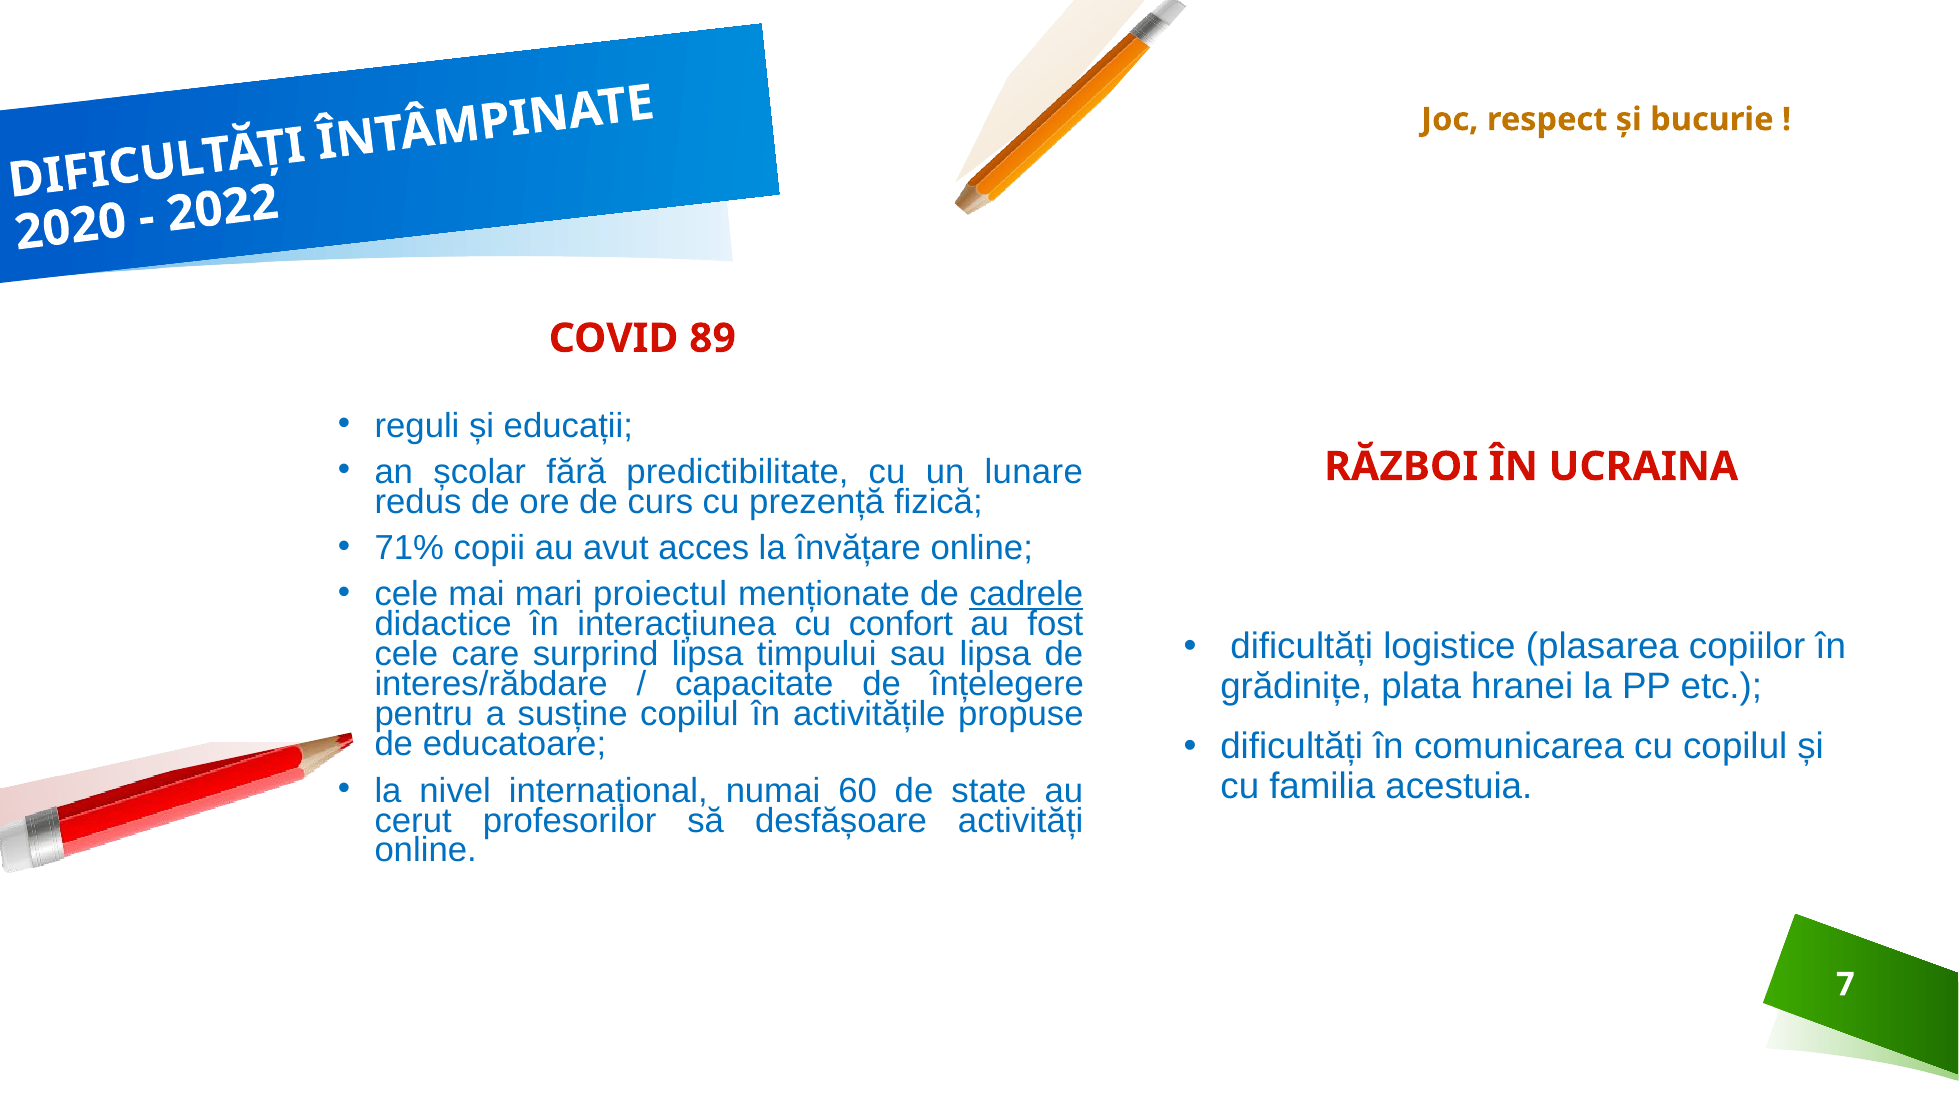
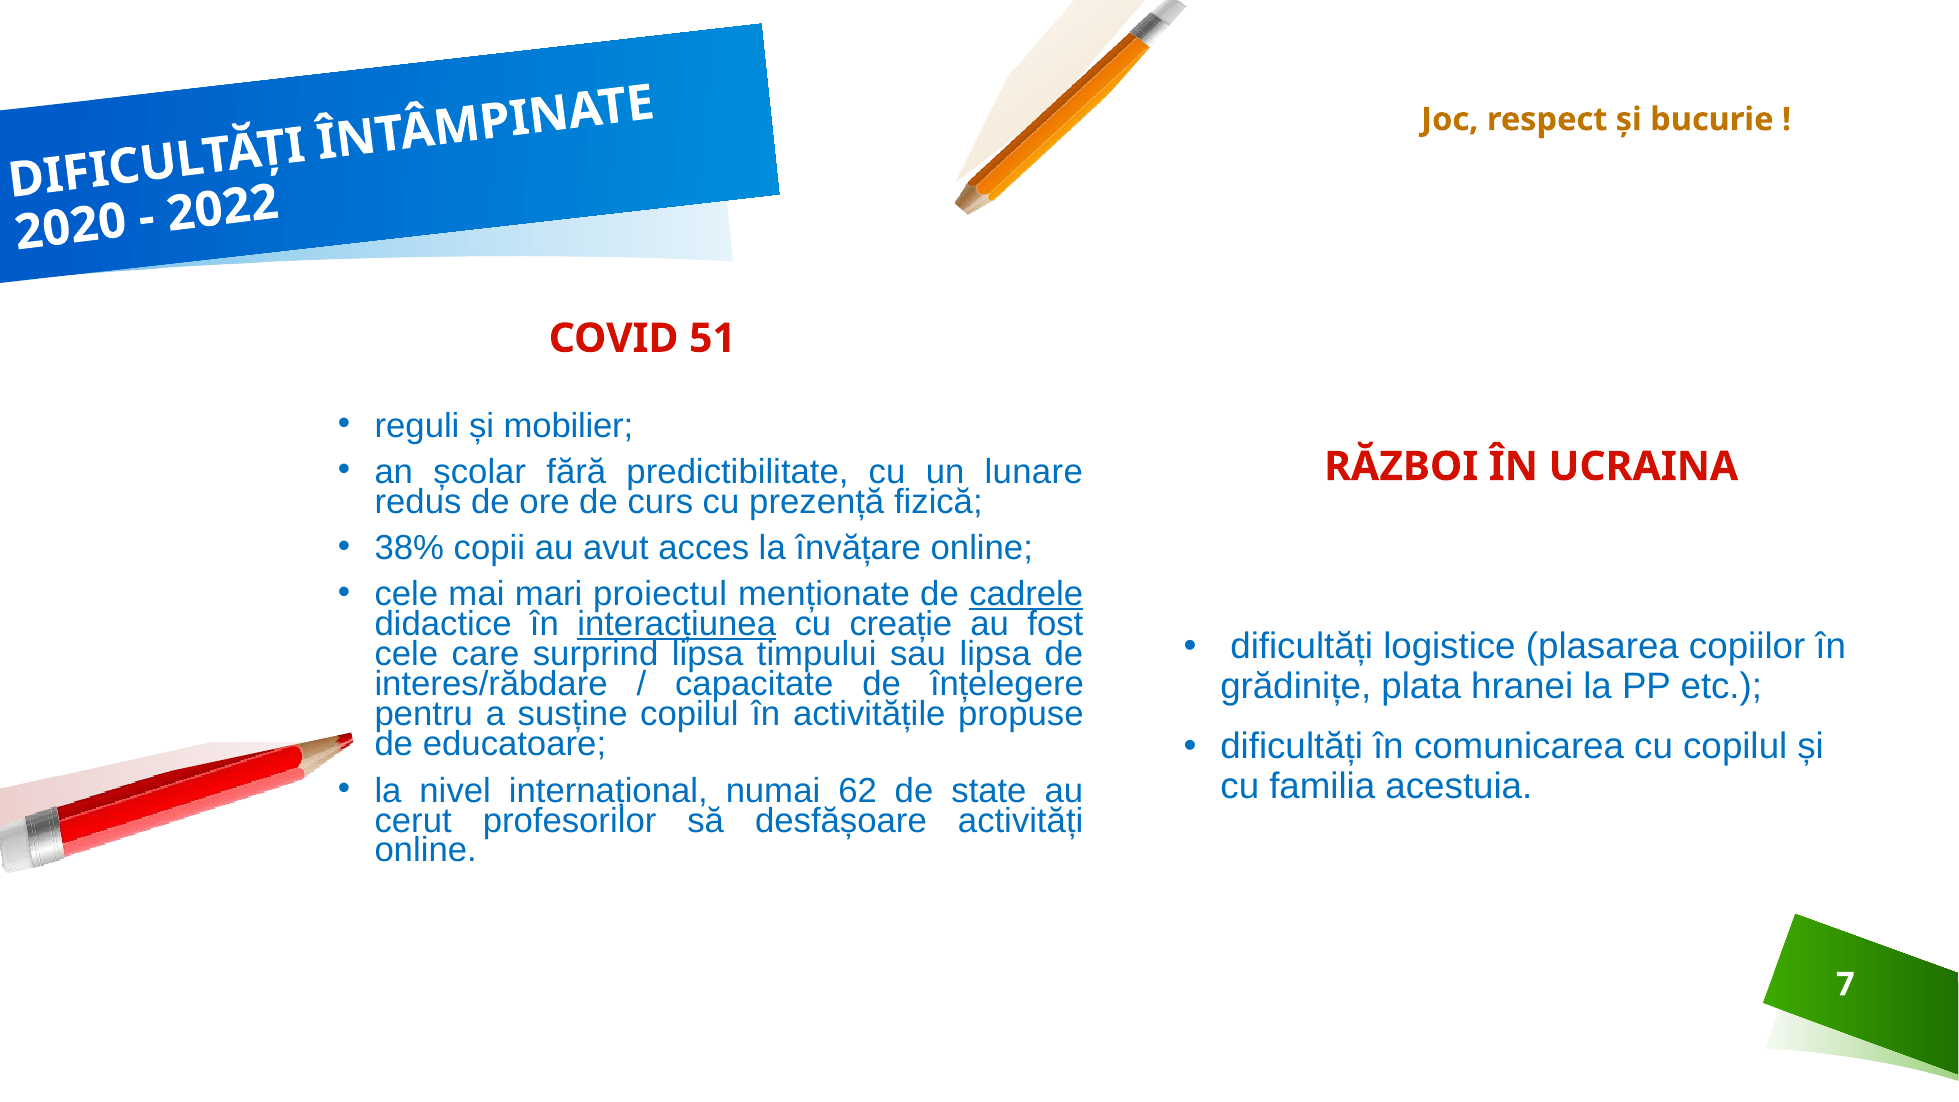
89: 89 -> 51
educații: educații -> mobilier
71%: 71% -> 38%
interacțiunea underline: none -> present
confort: confort -> creație
60: 60 -> 62
